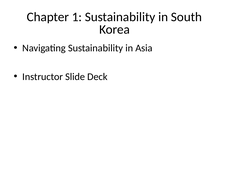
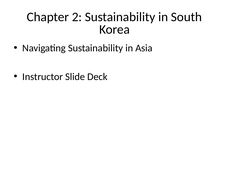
1: 1 -> 2
